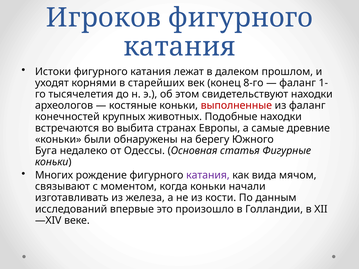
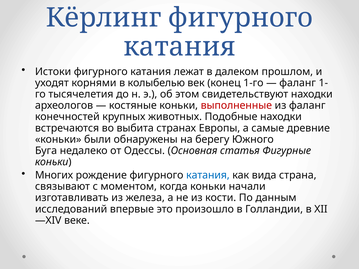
Игроков: Игроков -> Кёрлинг
старейших: старейших -> колыбелью
8-го: 8-го -> 1-го
катания at (208, 175) colour: purple -> blue
мячом: мячом -> страна
